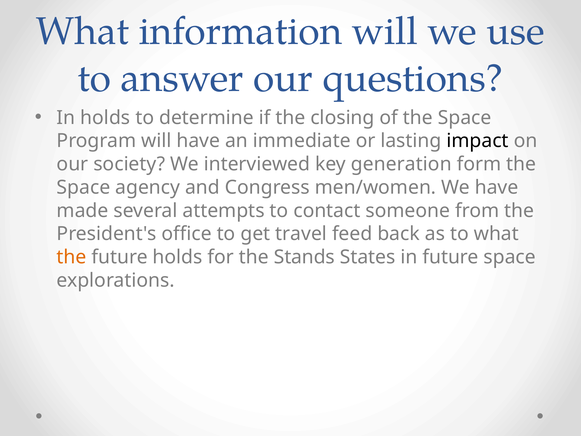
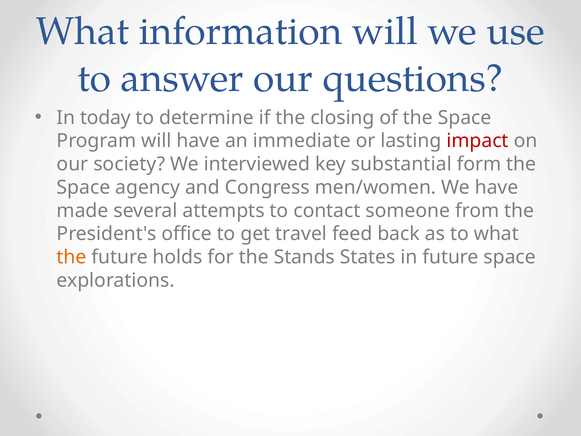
In holds: holds -> today
impact colour: black -> red
generation: generation -> substantial
